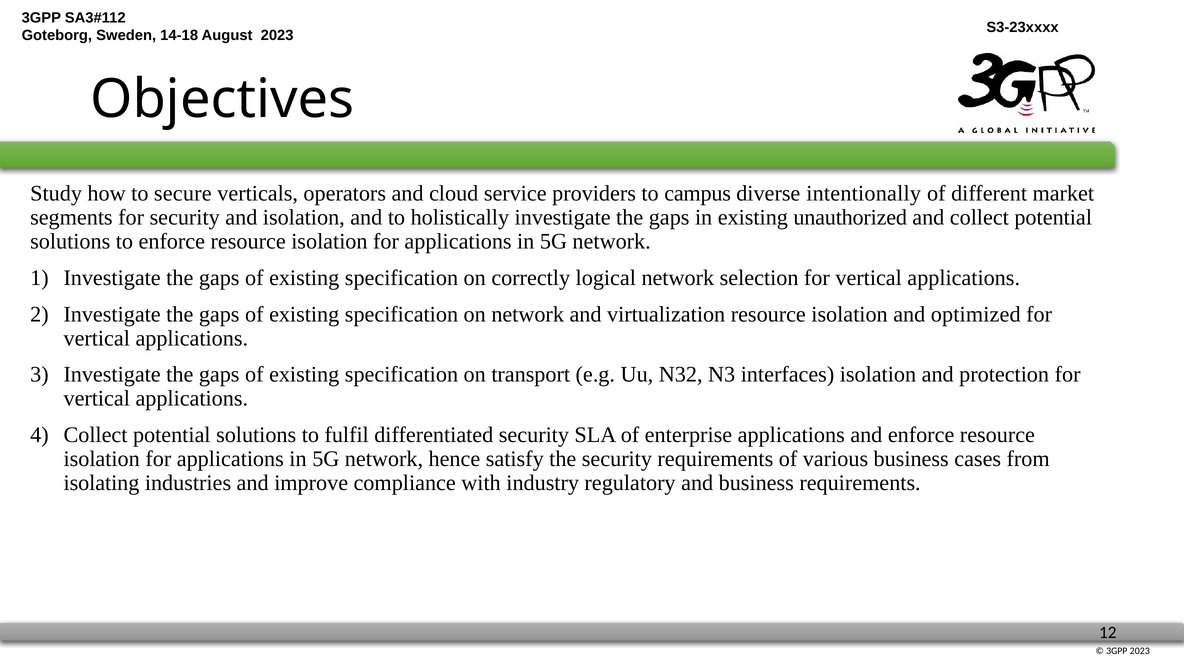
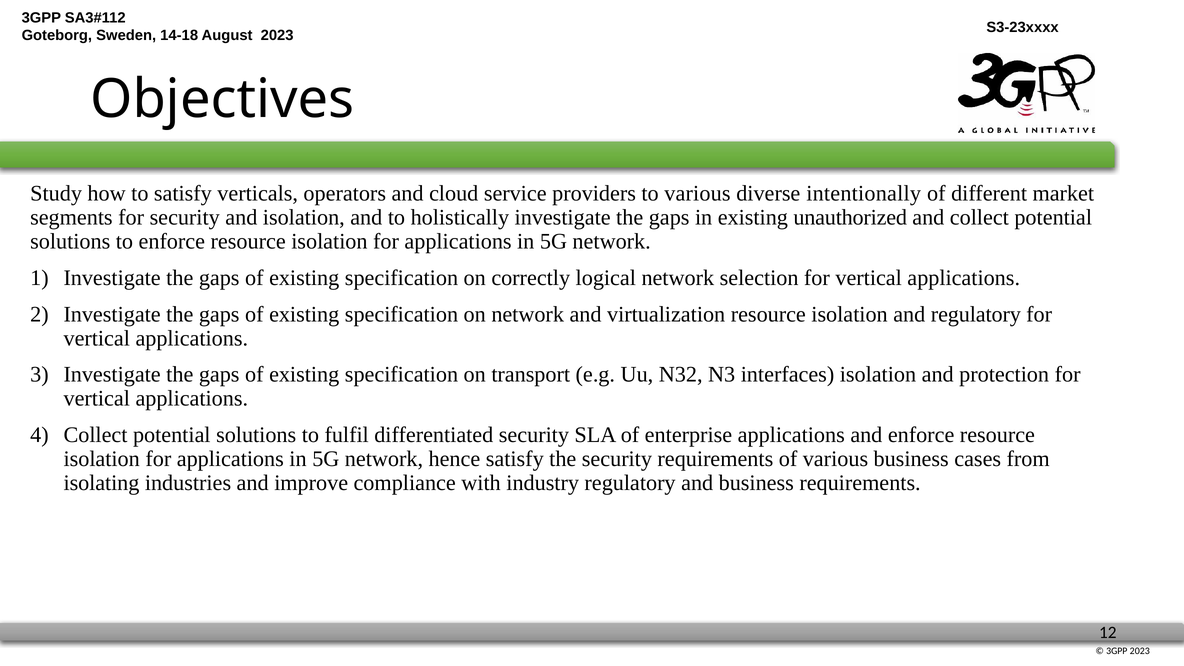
to secure: secure -> satisfy
to campus: campus -> various
and optimized: optimized -> regulatory
